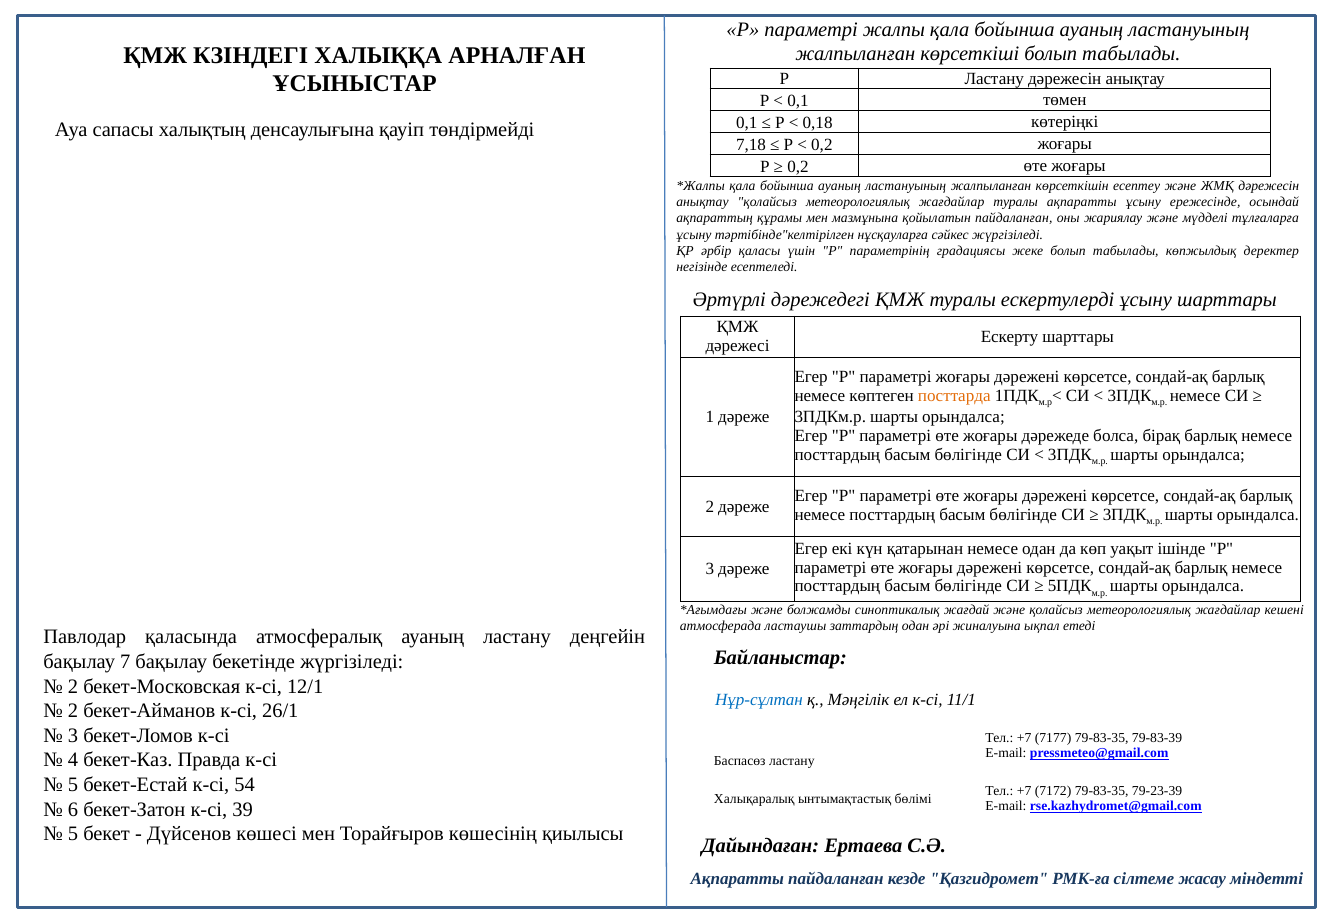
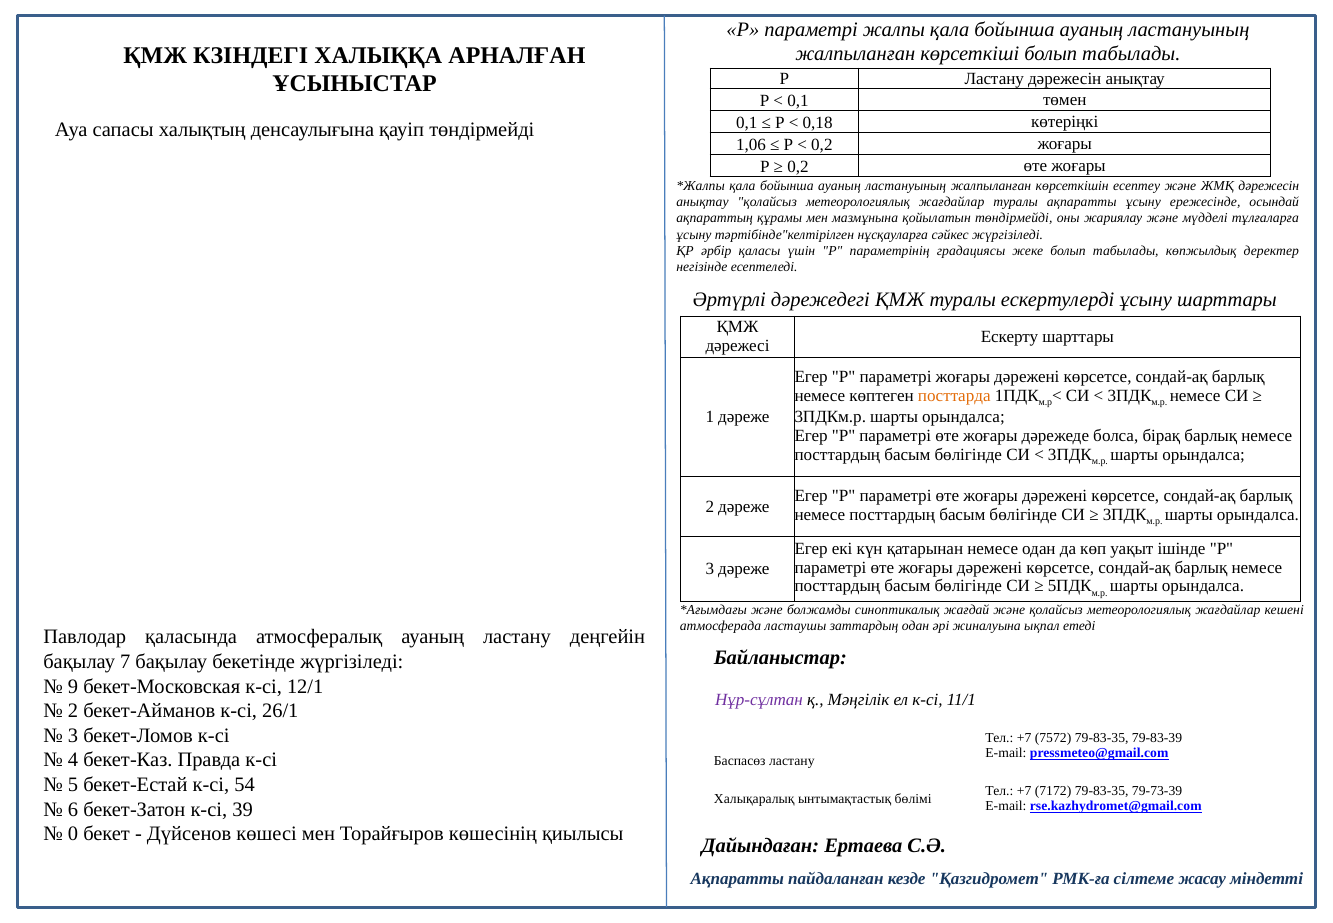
7,18: 7,18 -> 1,06
қойылатын пайдаланған: пайдаланған -> төндірмейді
2 at (73, 686): 2 -> 9
Нұр-сұлтан colour: blue -> purple
7177: 7177 -> 7572
79-23-39: 79-23-39 -> 79-73-39
5 at (73, 834): 5 -> 0
